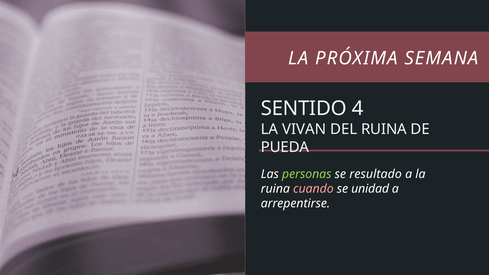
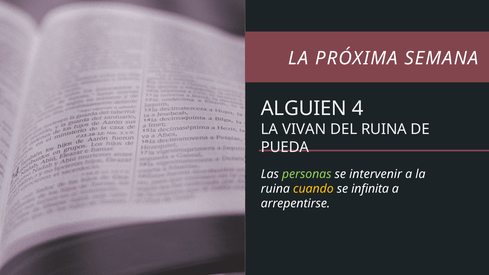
SENTIDO: SENTIDO -> ALGUIEN
resultado: resultado -> intervenir
cuando colour: pink -> yellow
unidad: unidad -> infinita
